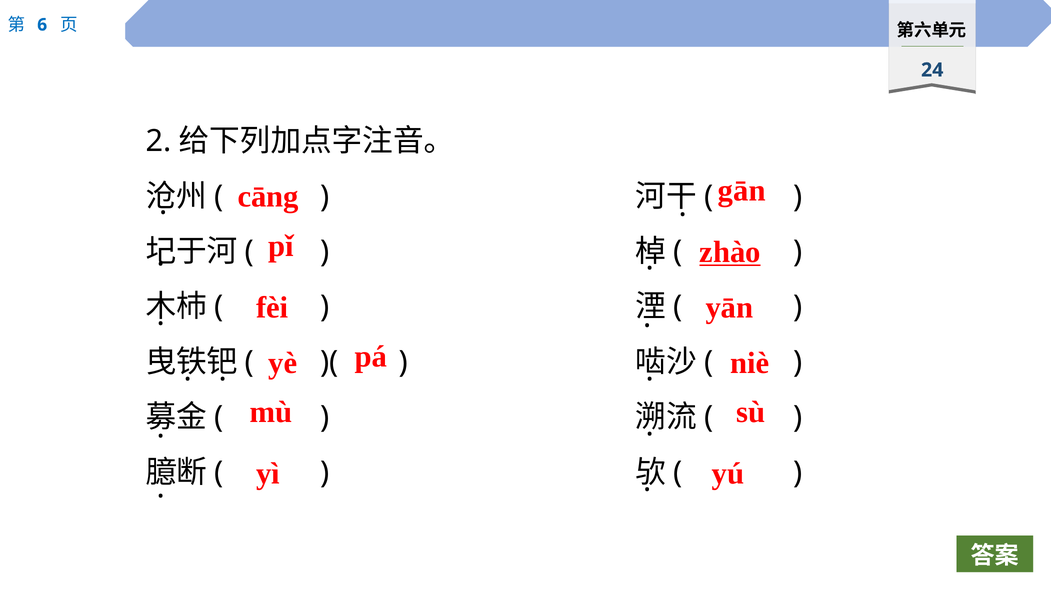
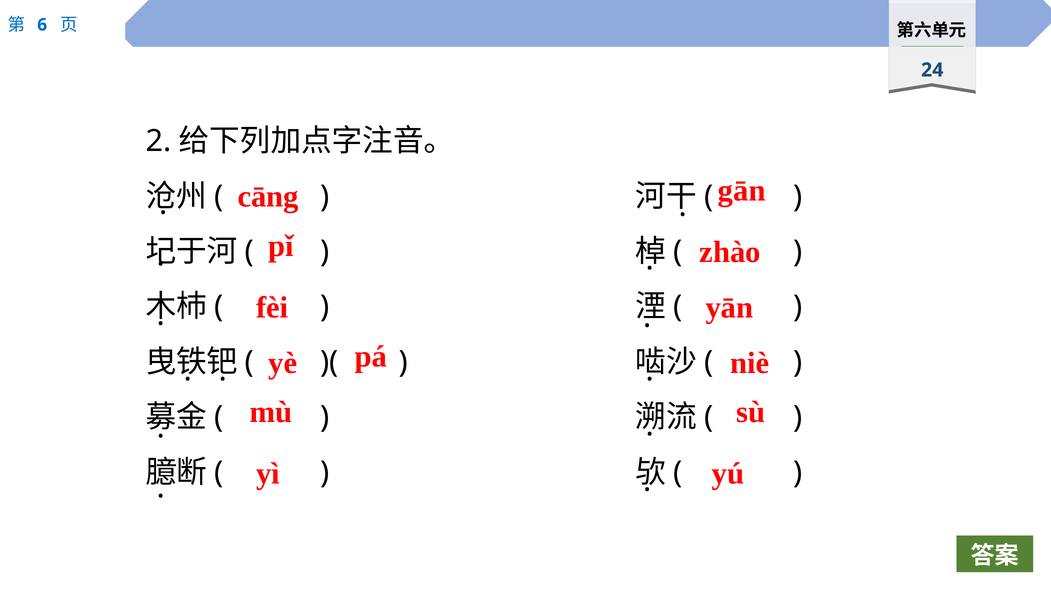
zhào underline: present -> none
